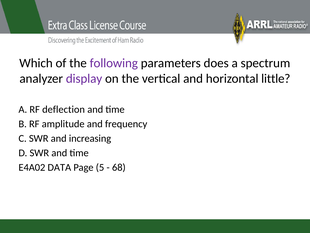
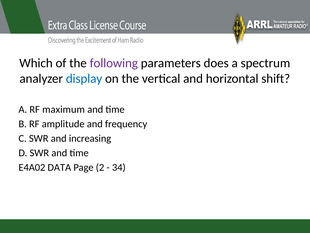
display colour: purple -> blue
little: little -> shift
deflection: deflection -> maximum
5: 5 -> 2
68: 68 -> 34
